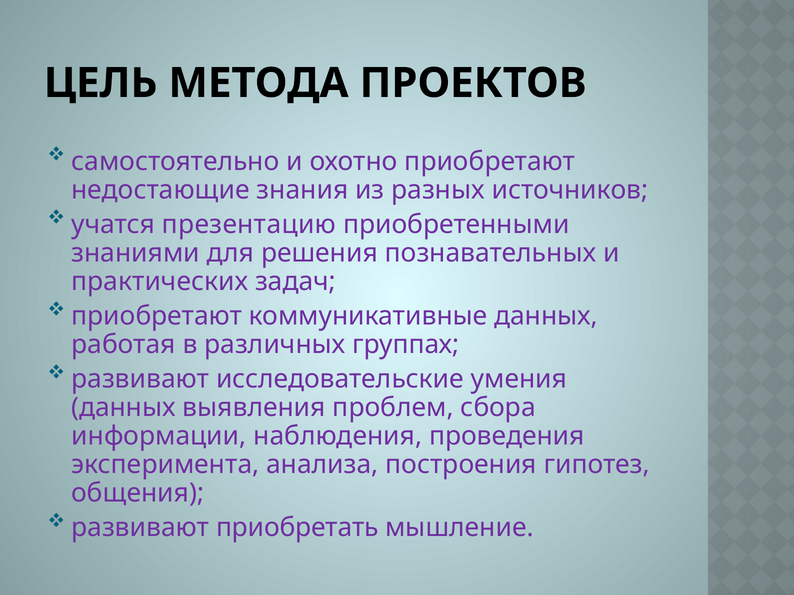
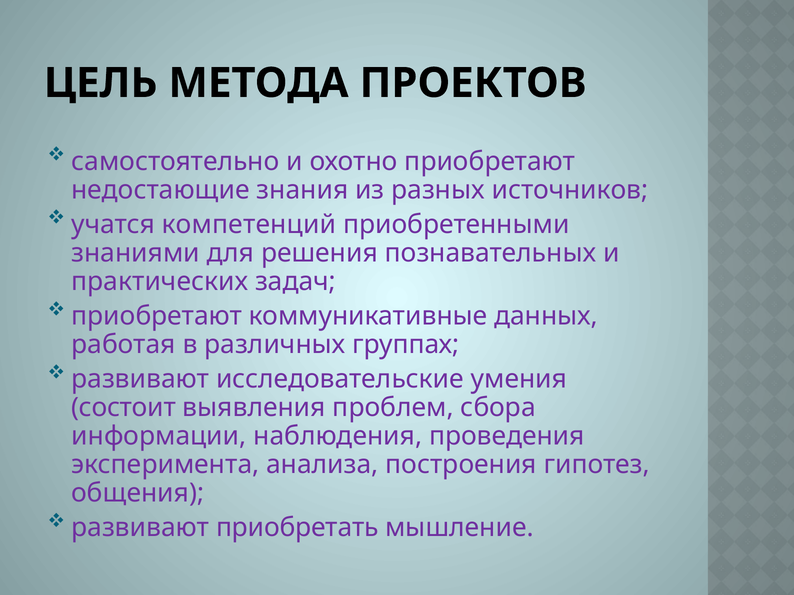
презентацию: презентацию -> компетенций
данных at (123, 408): данных -> состоит
